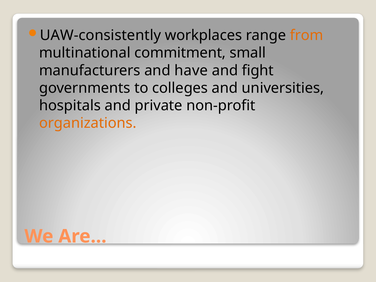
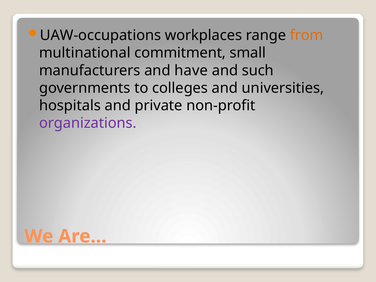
UAW-consistently: UAW-consistently -> UAW-occupations
fight: fight -> such
organizations colour: orange -> purple
